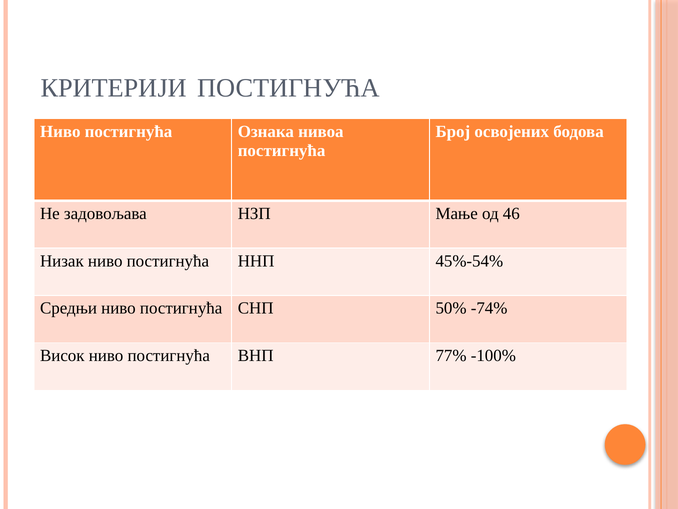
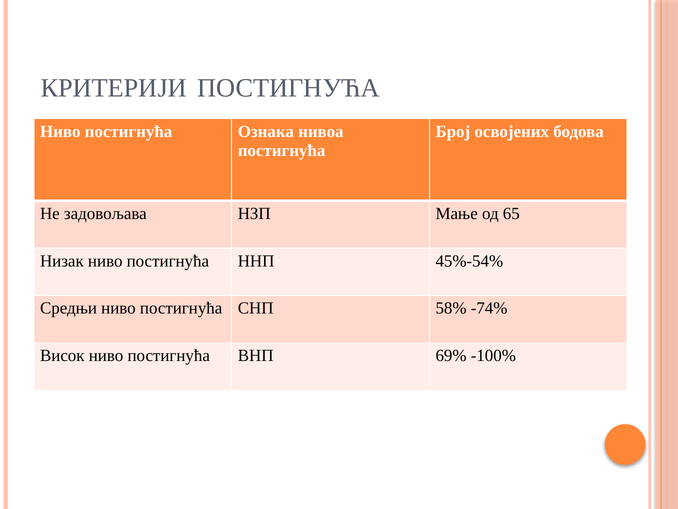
46: 46 -> 65
50%: 50% -> 58%
77%: 77% -> 69%
